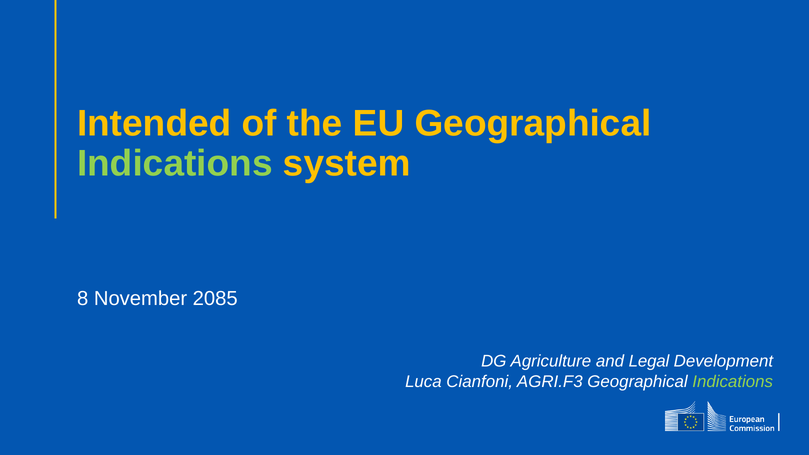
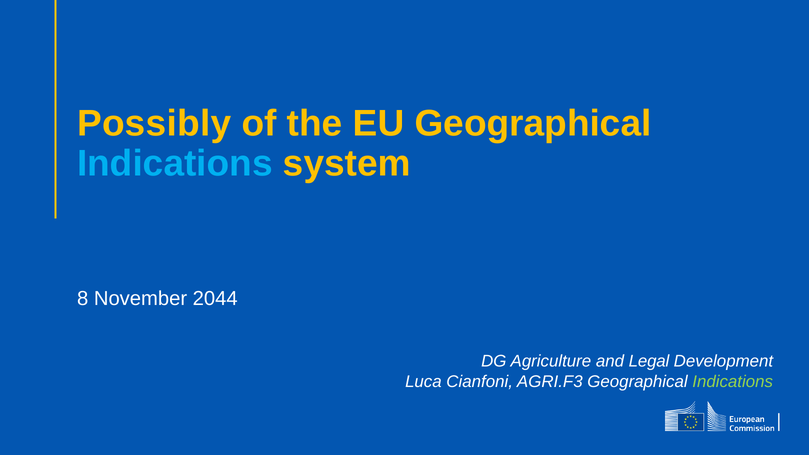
Intended: Intended -> Possibly
Indications at (175, 163) colour: light green -> light blue
2085: 2085 -> 2044
